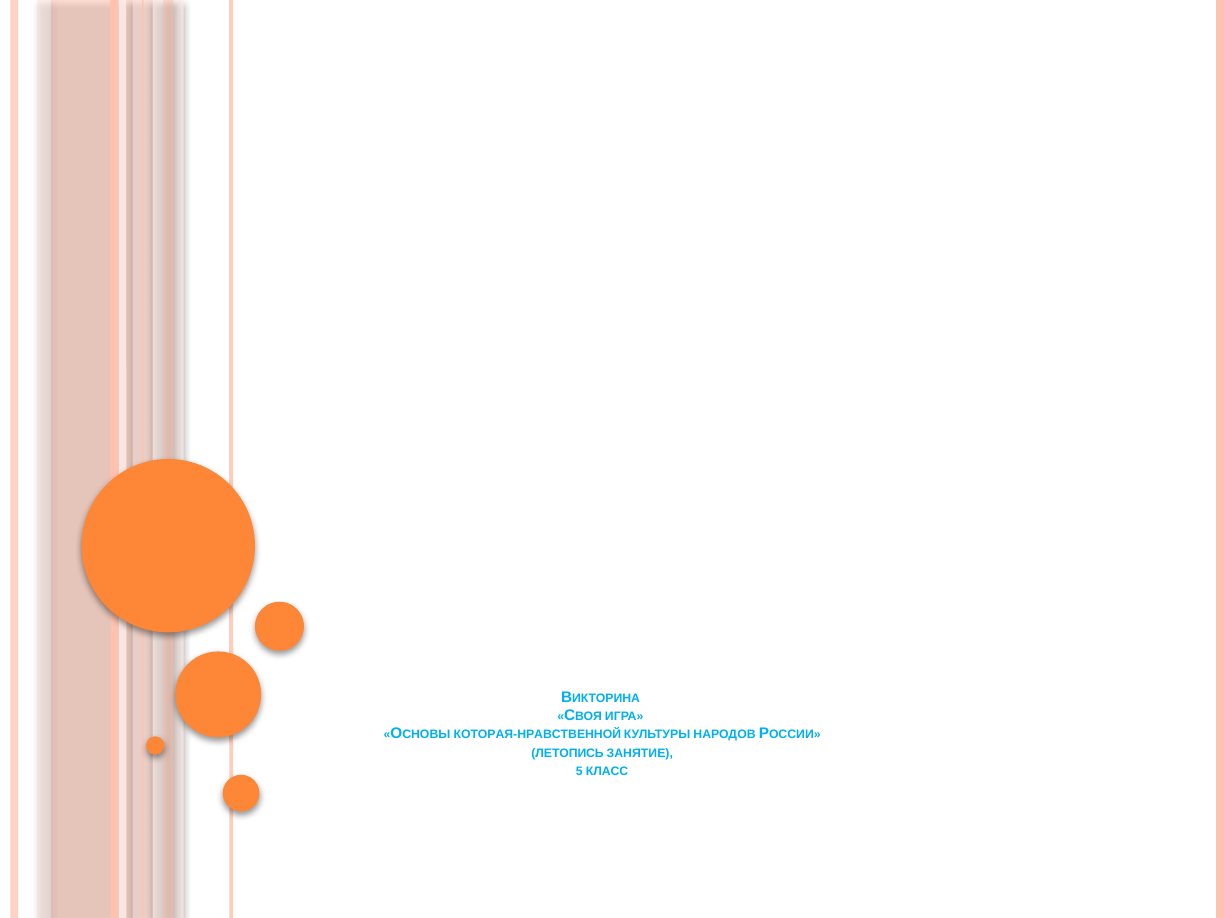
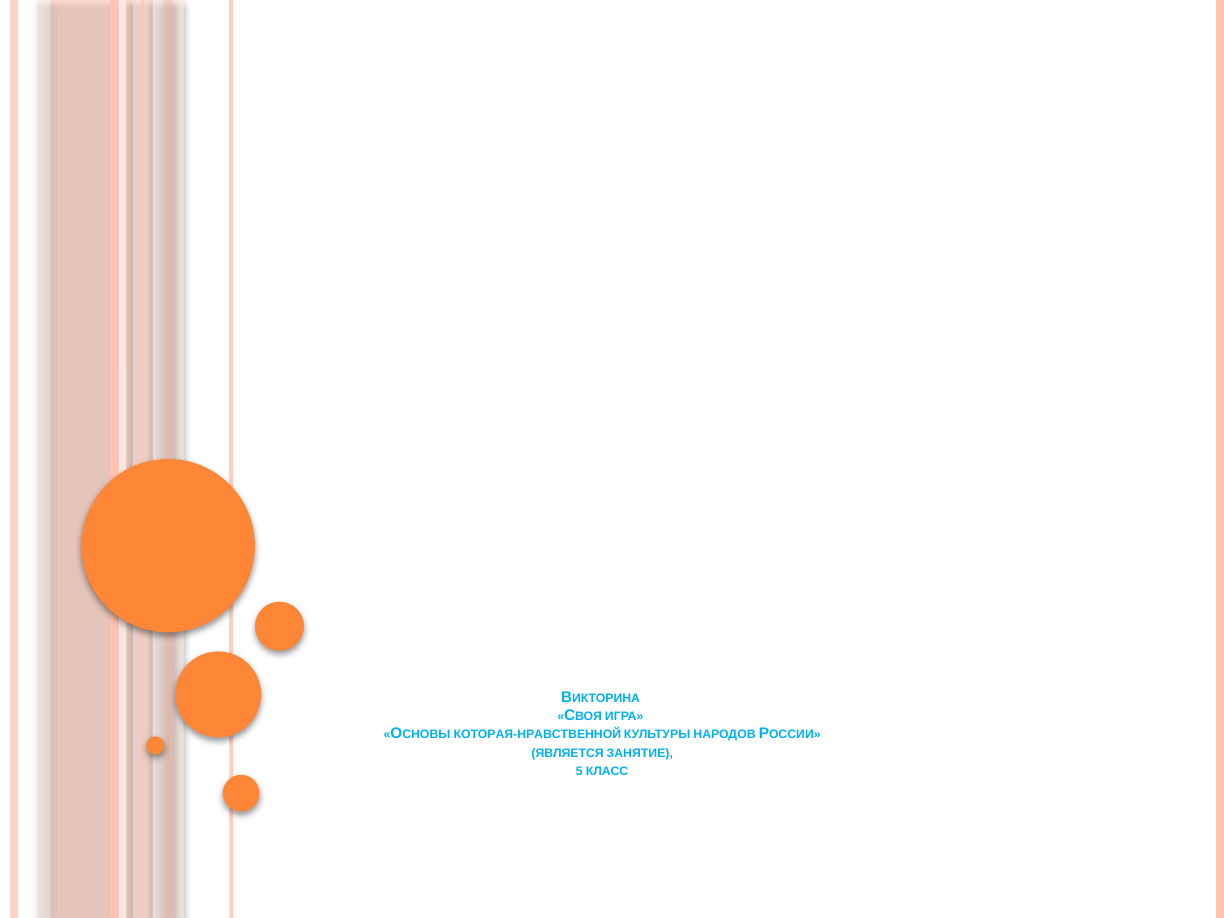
ЛЕТОПИСЬ: ЛЕТОПИСЬ -> ЯВЛЯЕТСЯ
